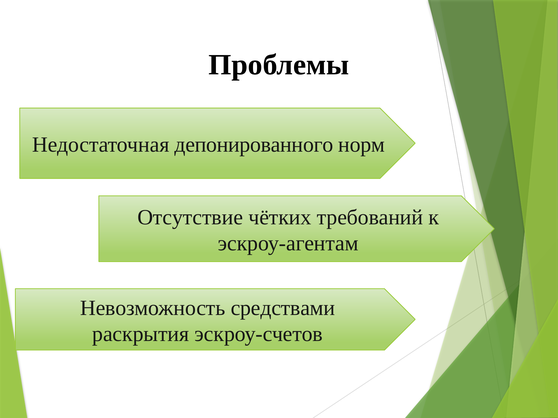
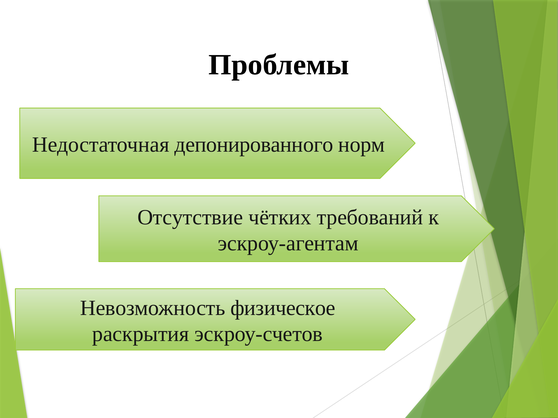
средствами: средствами -> физическое
